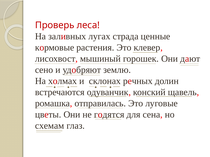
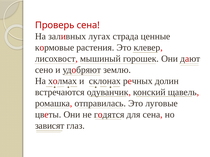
Проверь леса: леса -> сена
схемам: схемам -> зависят
